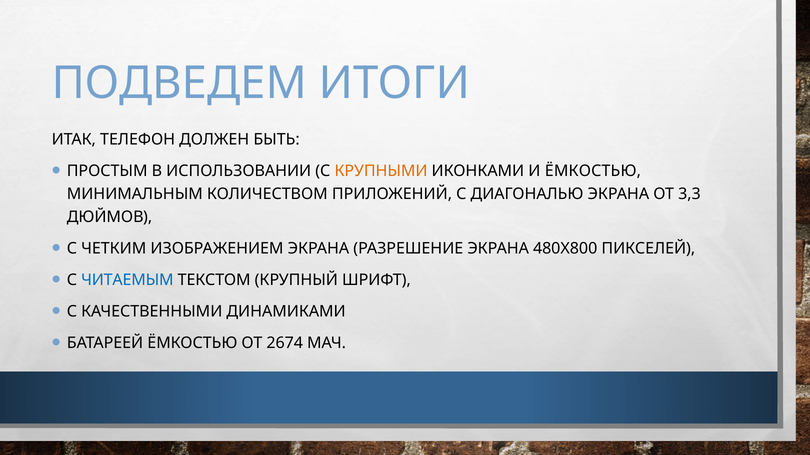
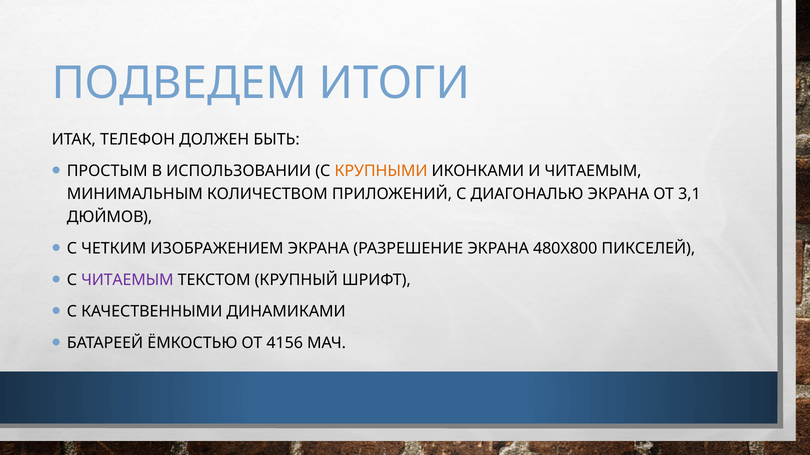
И ЁМКОСТЬЮ: ЁМКОСТЬЮ -> ЧИТАЕМЫМ
3,3: 3,3 -> 3,1
ЧИТАЕМЫМ at (127, 280) colour: blue -> purple
2674: 2674 -> 4156
